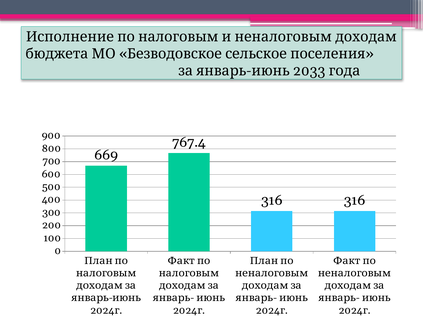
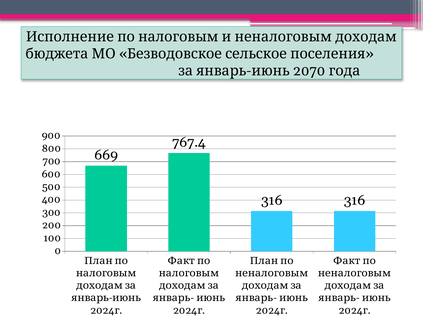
2033: 2033 -> 2070
